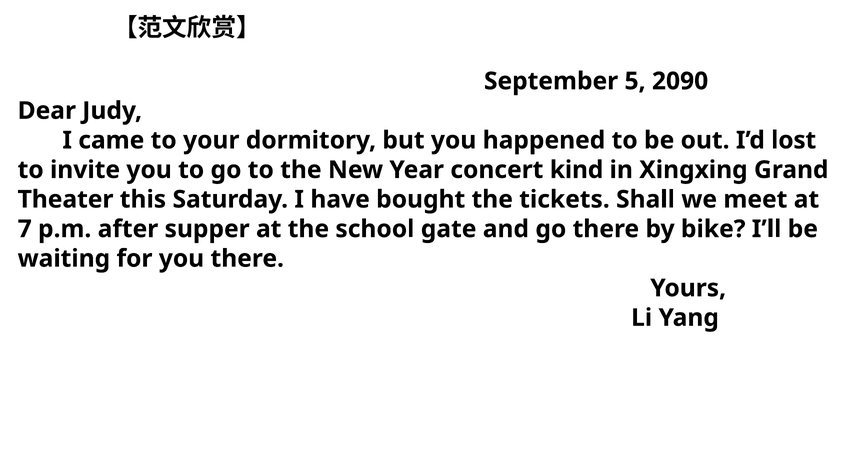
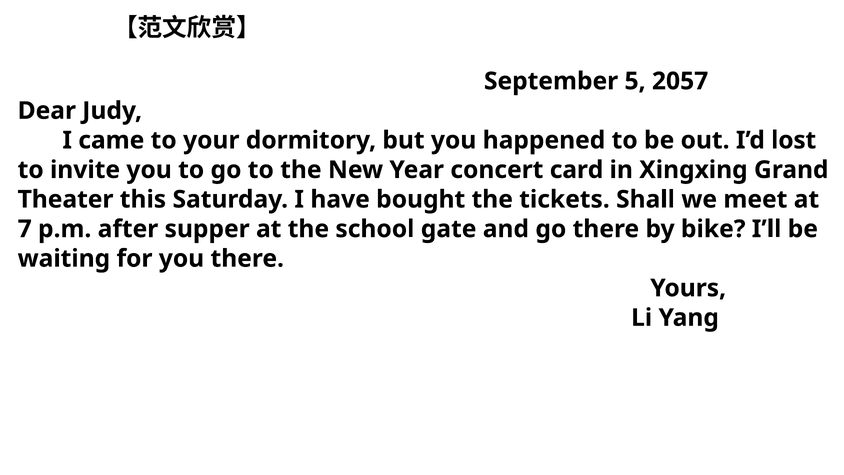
2090: 2090 -> 2057
kind: kind -> card
